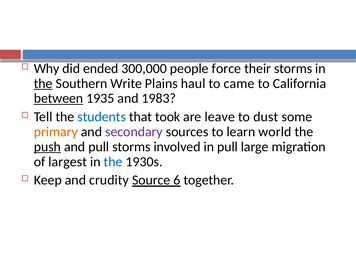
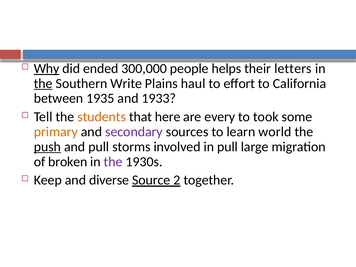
Why underline: none -> present
force: force -> helps
their storms: storms -> letters
came: came -> effort
between underline: present -> none
1983: 1983 -> 1933
students colour: blue -> orange
took: took -> here
leave: leave -> every
dust: dust -> took
largest: largest -> broken
the at (113, 162) colour: blue -> purple
crudity: crudity -> diverse
6: 6 -> 2
